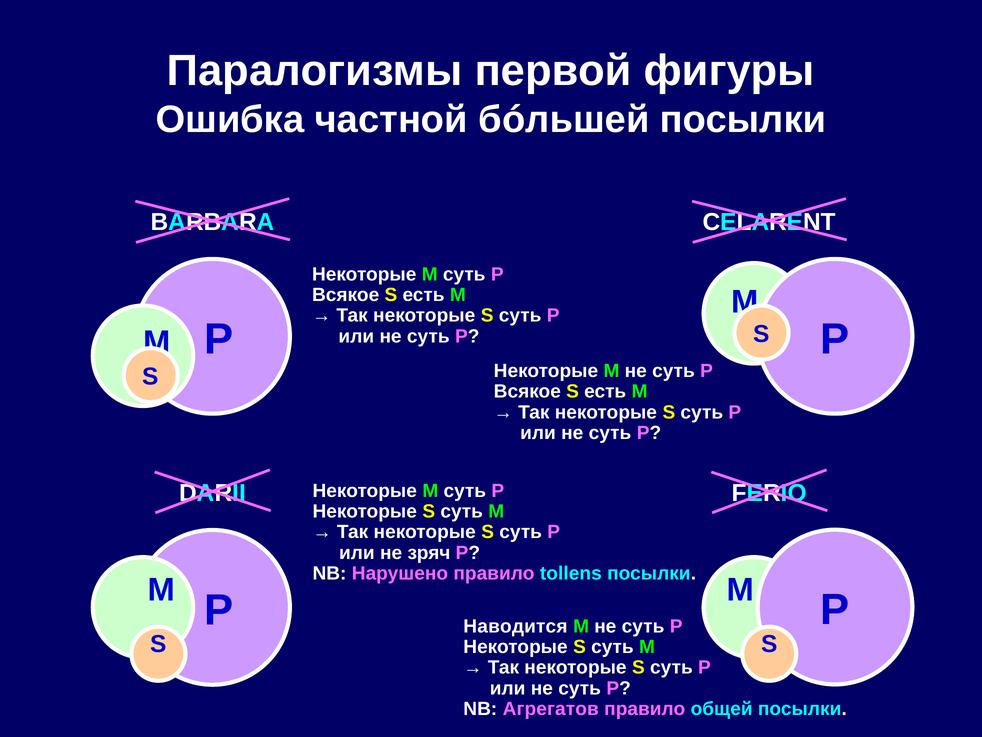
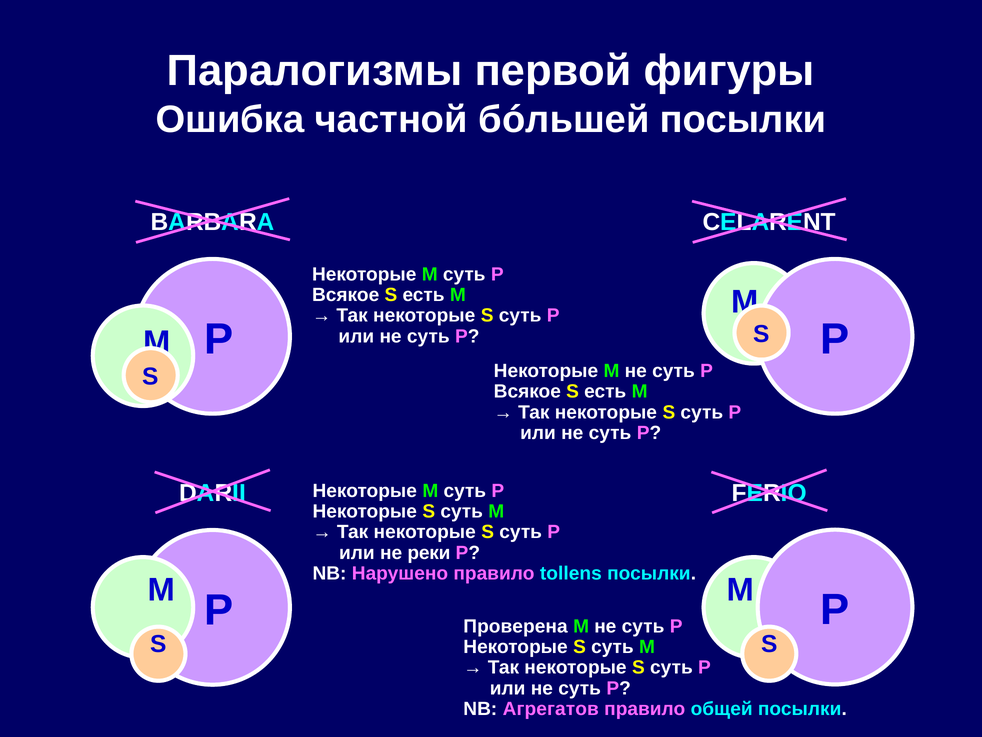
зряч: зряч -> реки
Наводится: Наводится -> Проверена
